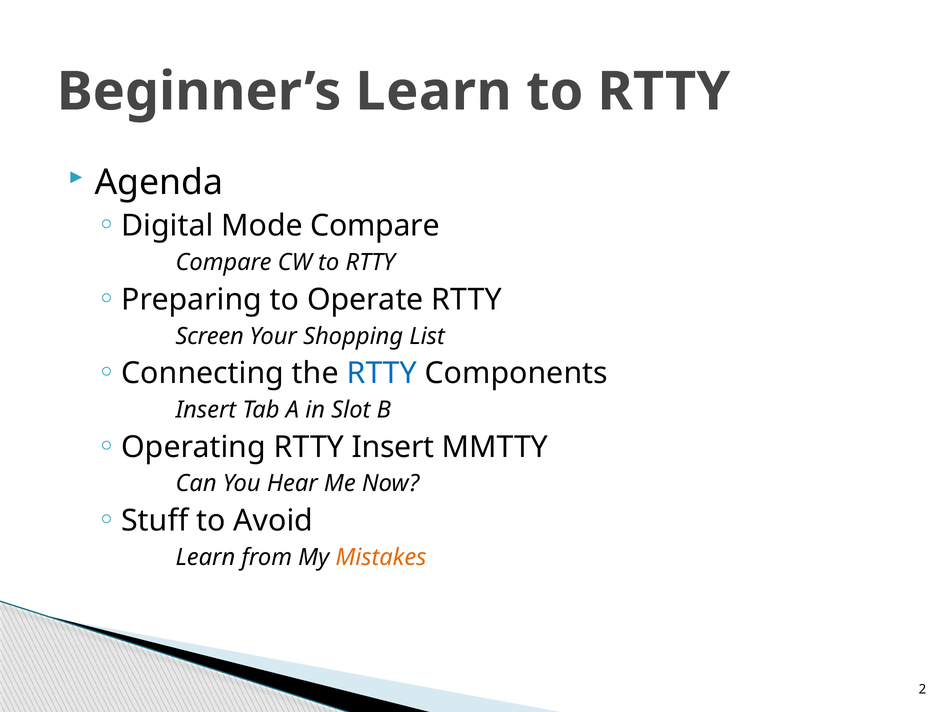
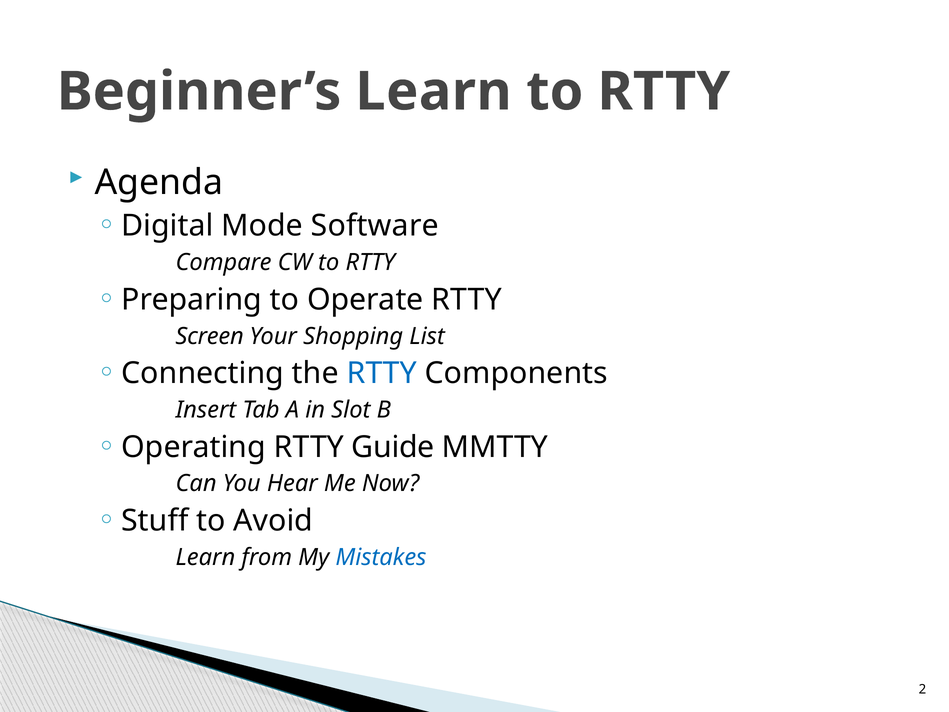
Mode Compare: Compare -> Software
RTTY Insert: Insert -> Guide
Mistakes colour: orange -> blue
